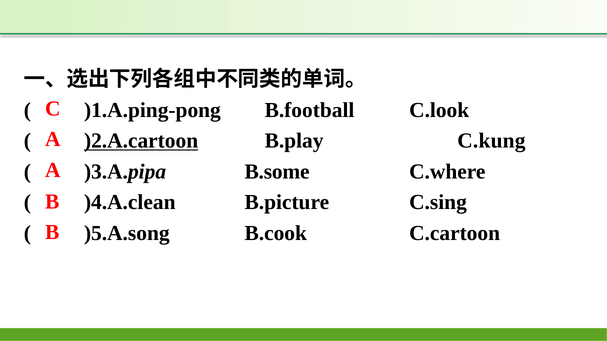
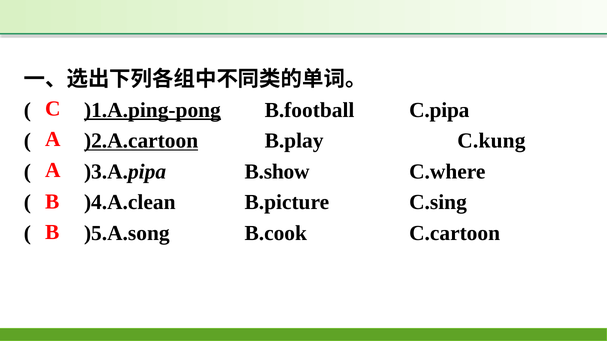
)1.A.ping-pong underline: none -> present
C.look: C.look -> C.pipa
B.some: B.some -> B.show
